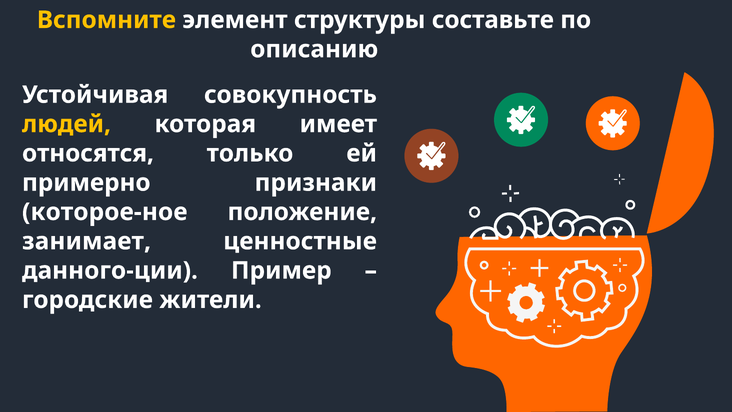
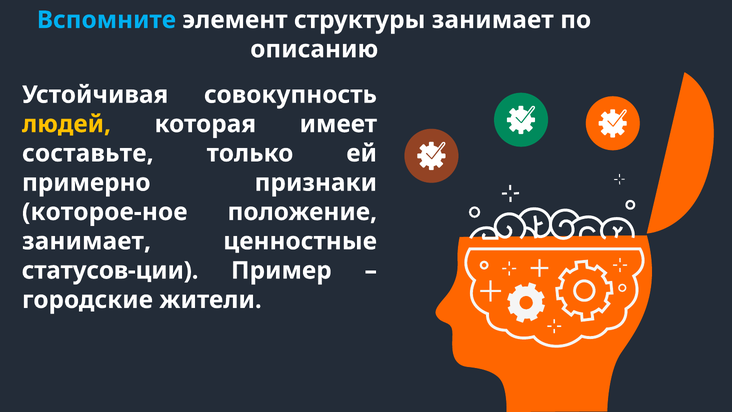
Вспомните colour: yellow -> light blue
структуры составьте: составьте -> занимает
относятся: относятся -> составьте
данного-ции: данного-ции -> статусов-ции
